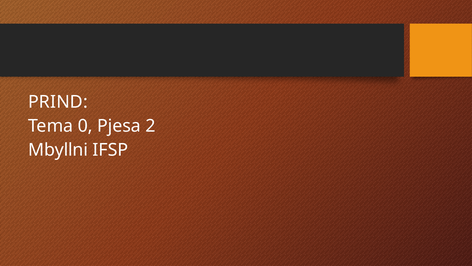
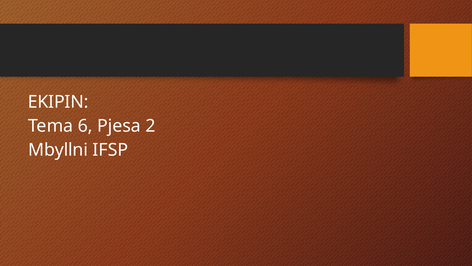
PRIND: PRIND -> EKIPIN
0: 0 -> 6
